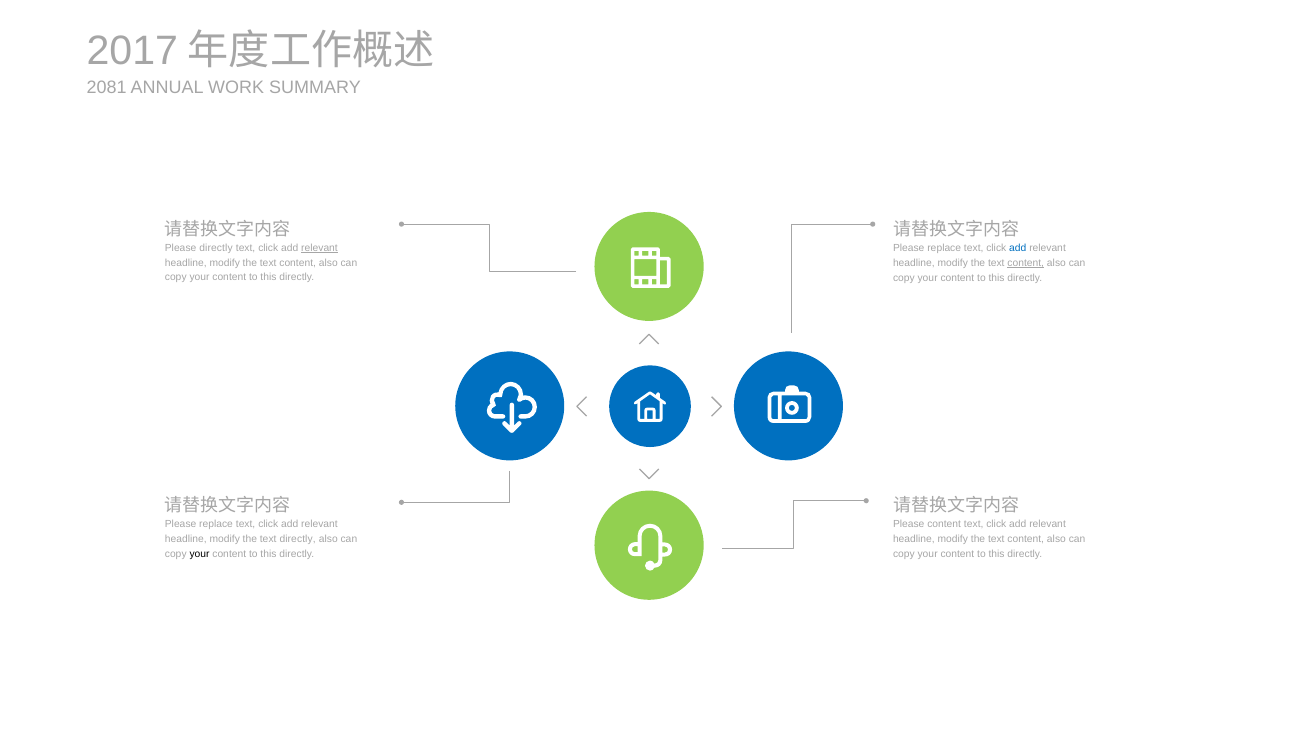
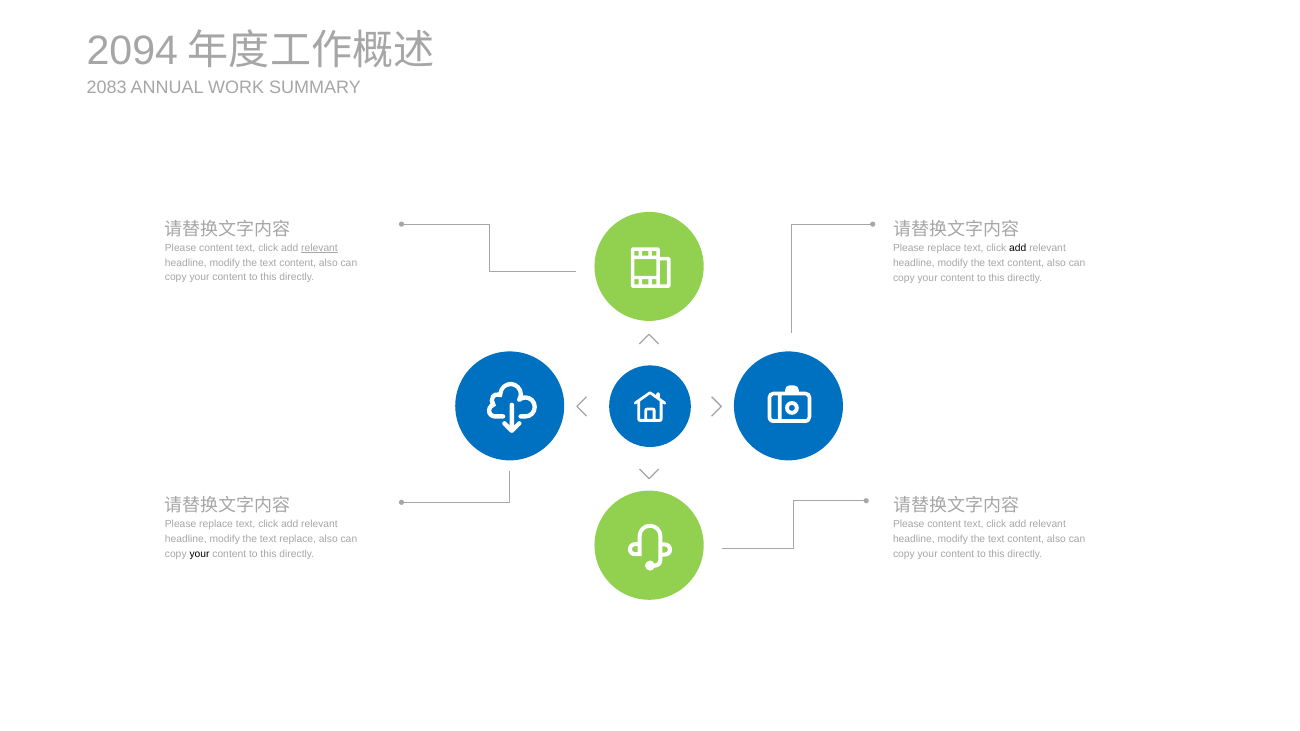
2017: 2017 -> 2094
2081: 2081 -> 2083
directly at (216, 248): directly -> content
add at (1018, 249) colour: blue -> black
content at (1026, 263) underline: present -> none
text directly: directly -> replace
